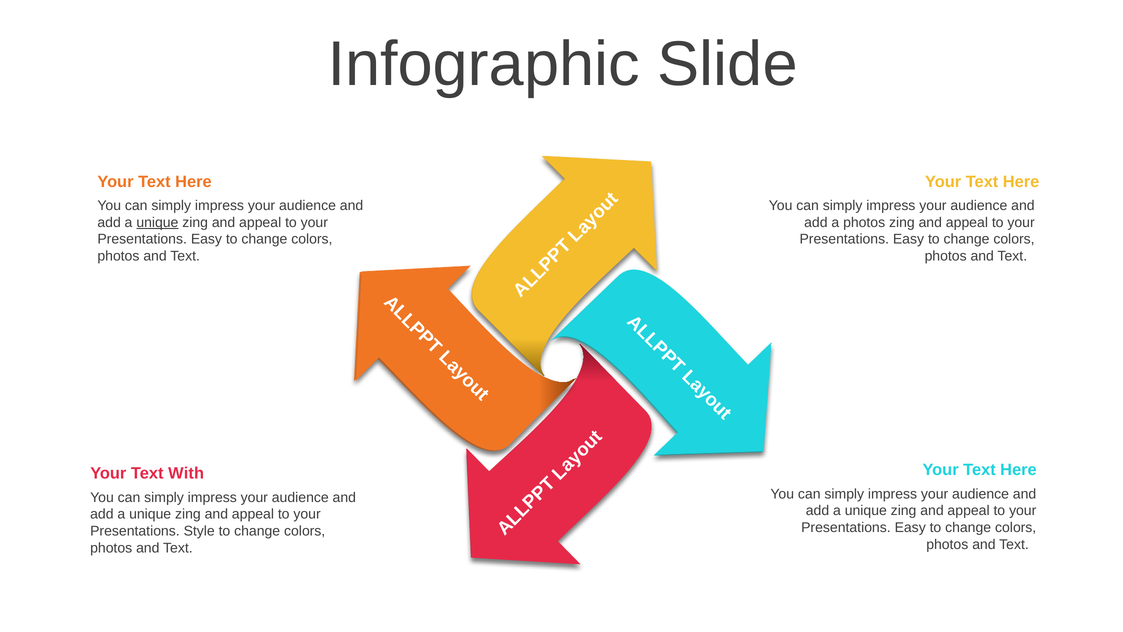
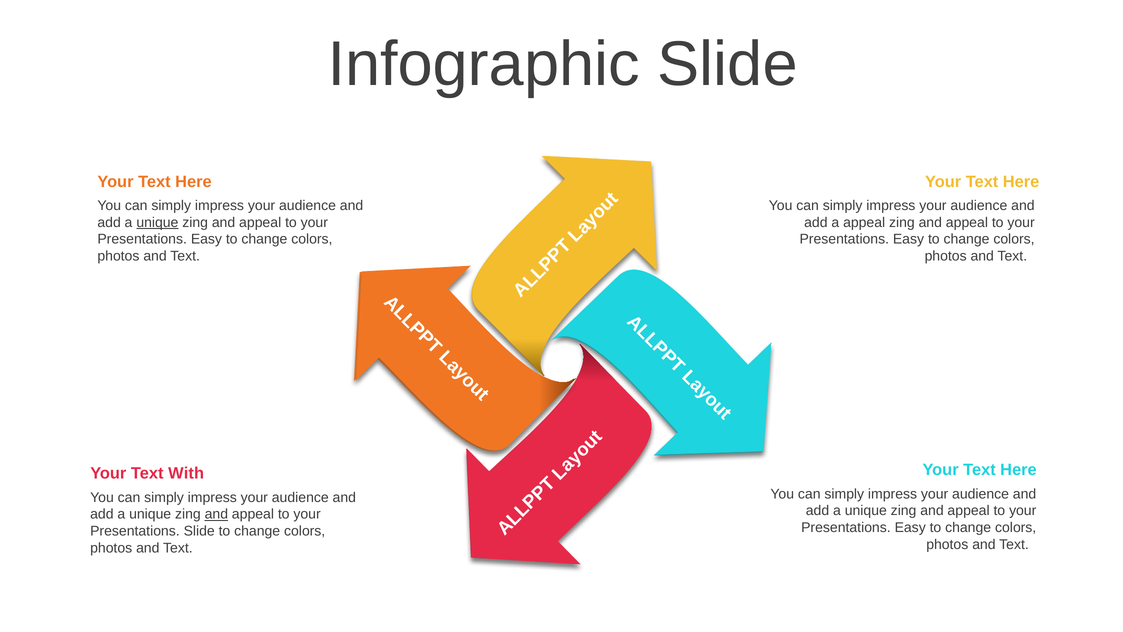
a photos: photos -> appeal
and at (216, 514) underline: none -> present
Presentations Style: Style -> Slide
